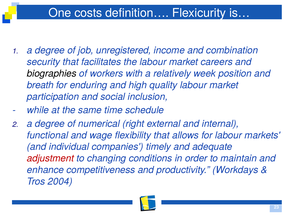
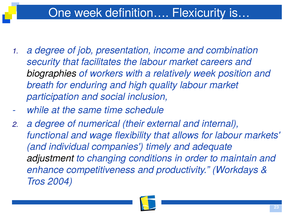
One costs: costs -> week
unregistered: unregistered -> presentation
right: right -> their
adjustment colour: red -> black
